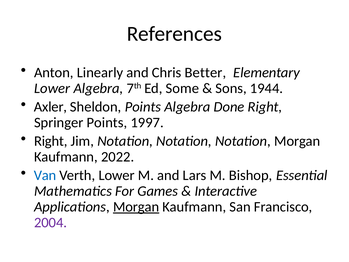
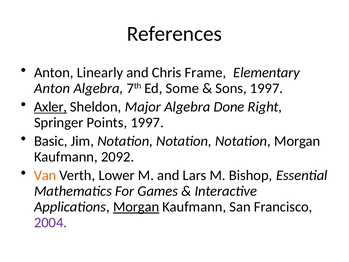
Better: Better -> Frame
Lower at (52, 88): Lower -> Anton
Sons 1944: 1944 -> 1997
Axler underline: none -> present
Sheldon Points: Points -> Major
Right at (51, 141): Right -> Basic
2022: 2022 -> 2092
Van colour: blue -> orange
